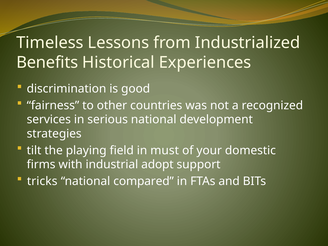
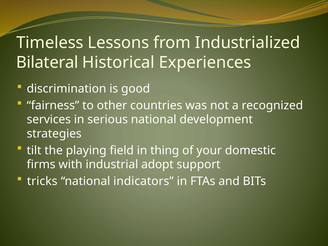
Benefits: Benefits -> Bilateral
must: must -> thing
compared: compared -> indicators
